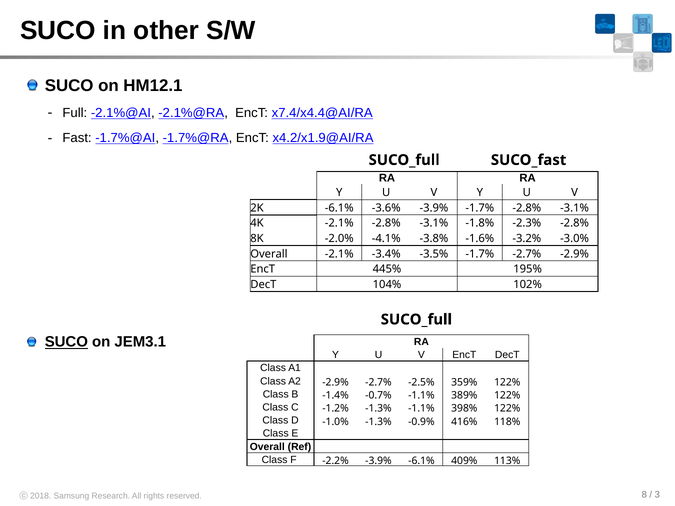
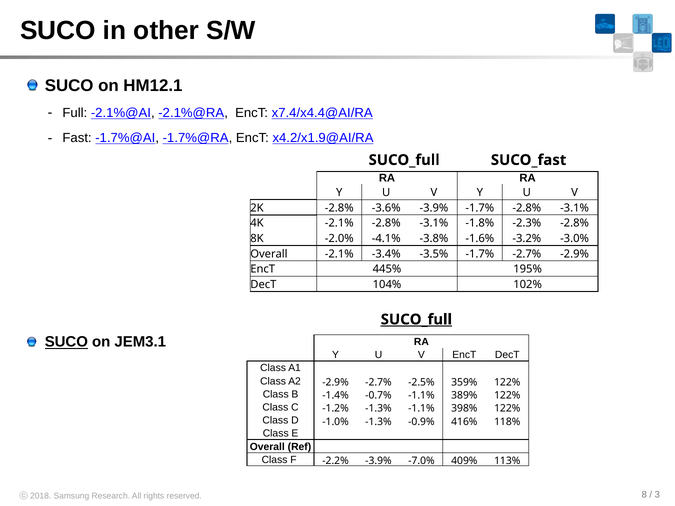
2K -6.1%: -6.1% -> -2.8%
SUCO_full at (416, 320) underline: none -> present
-3.9% -6.1%: -6.1% -> -7.0%
